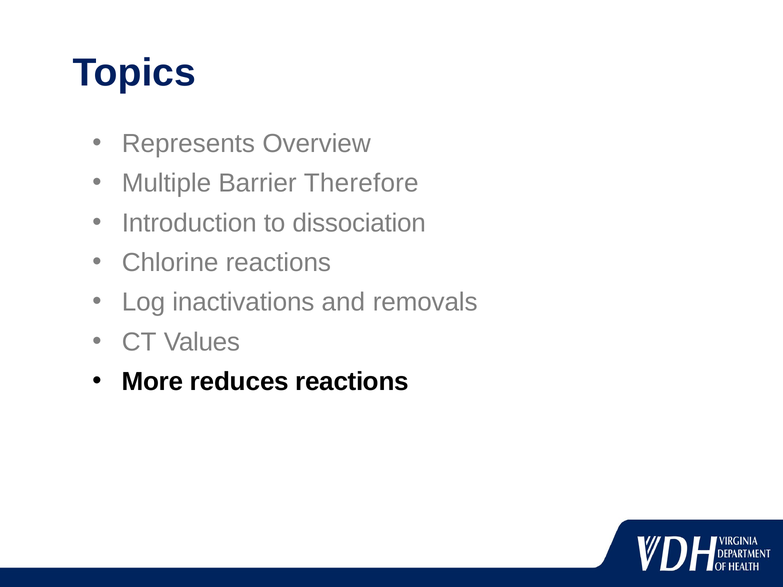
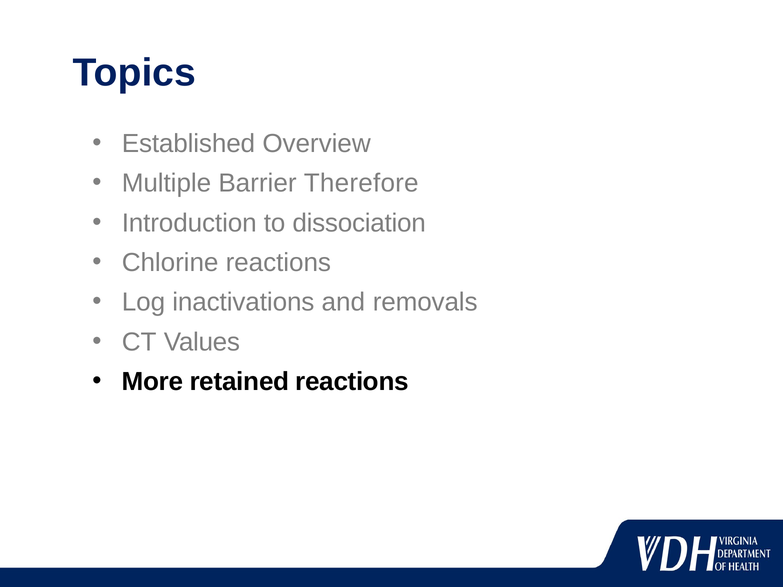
Represents: Represents -> Established
reduces: reduces -> retained
